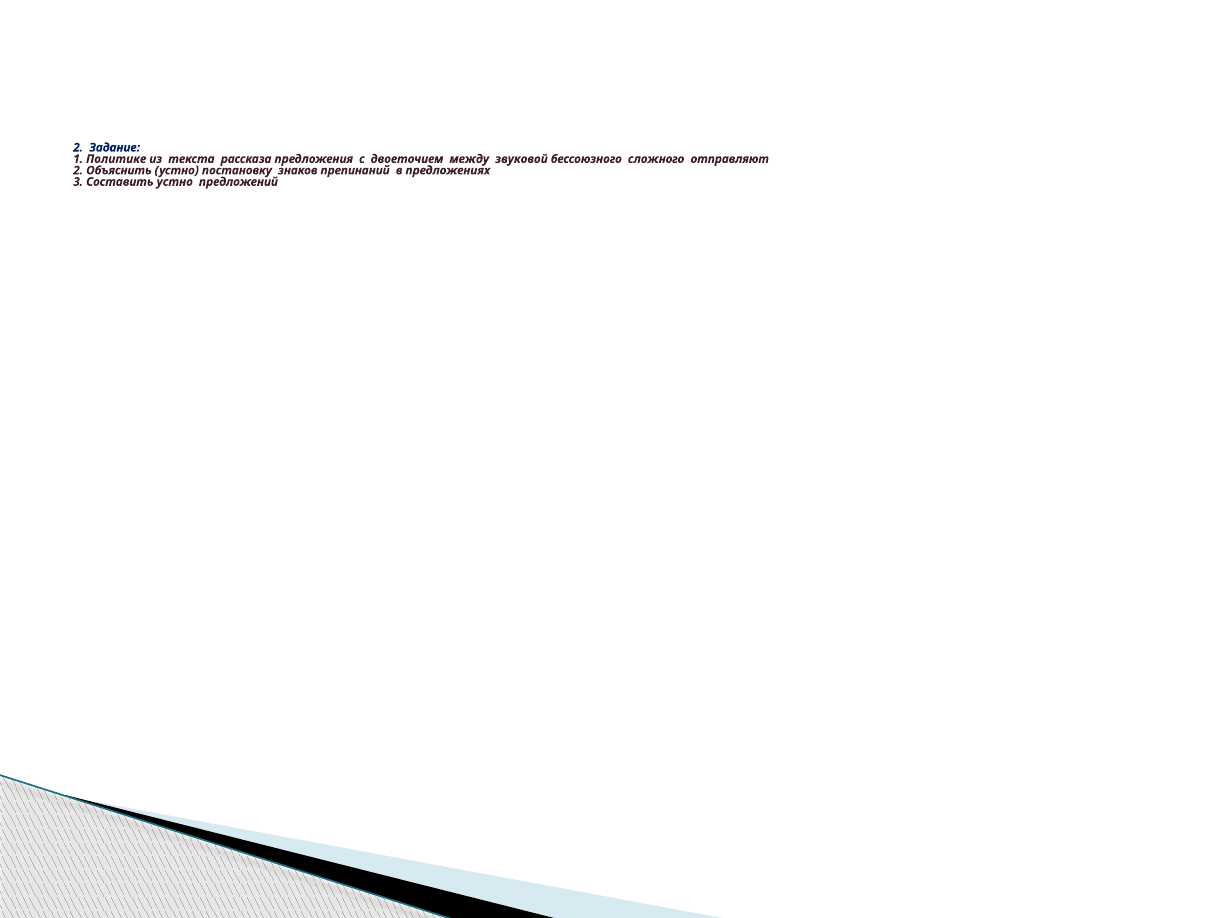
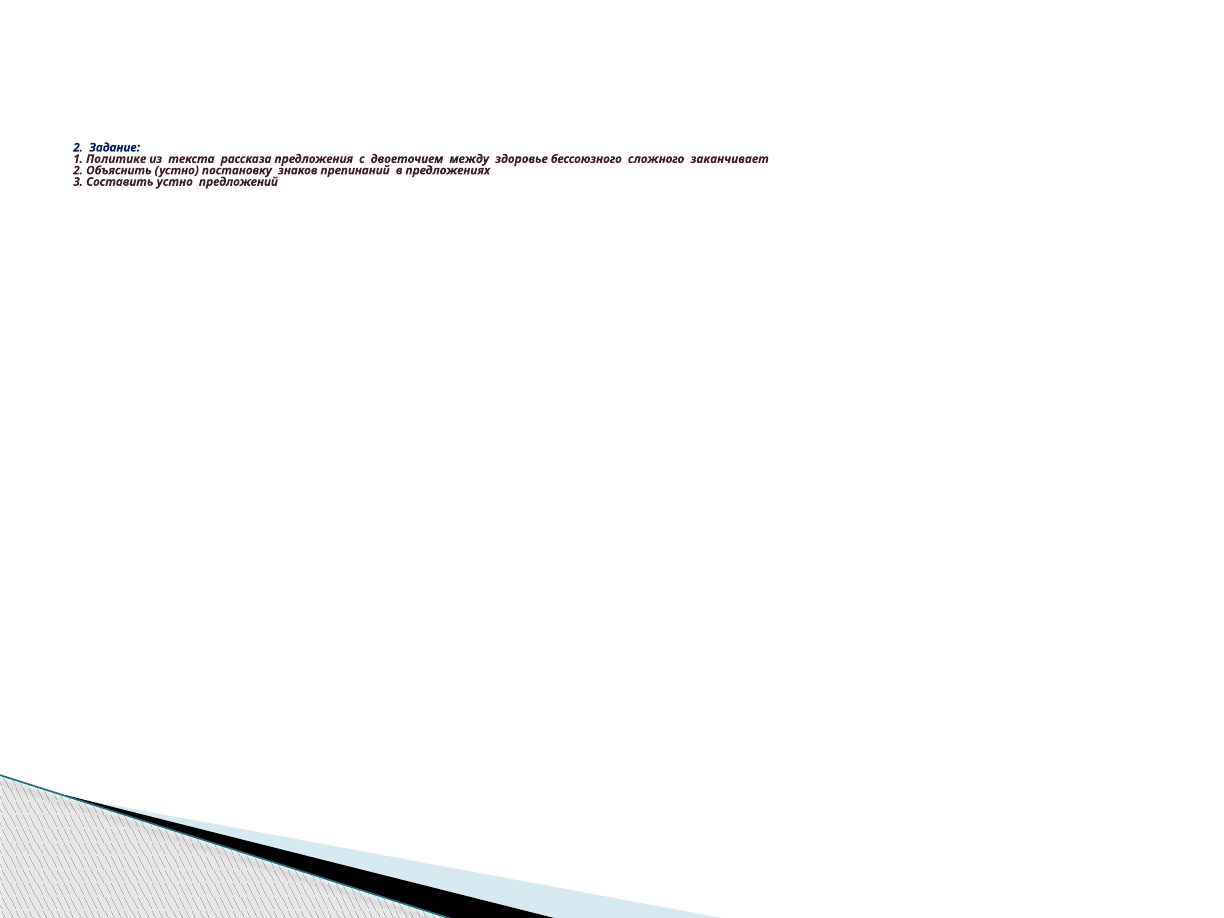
звуковой: звуковой -> здоровье
отправляют: отправляют -> заканчивает
